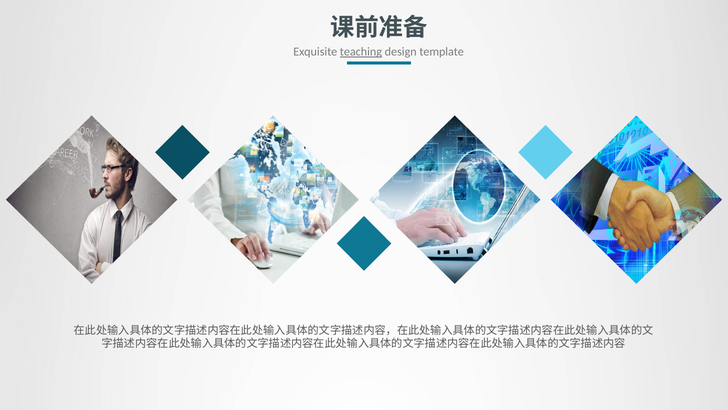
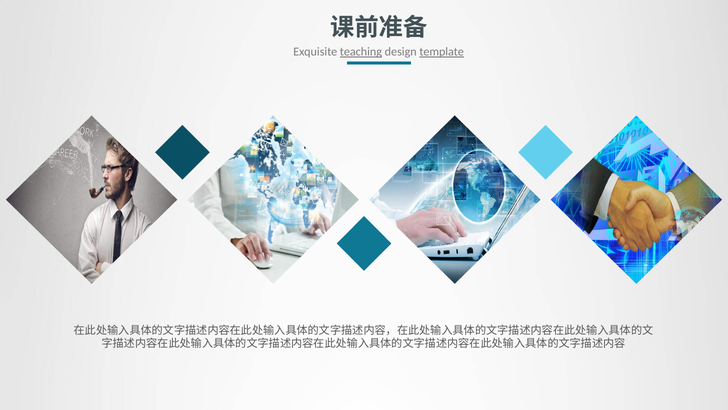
template underline: none -> present
